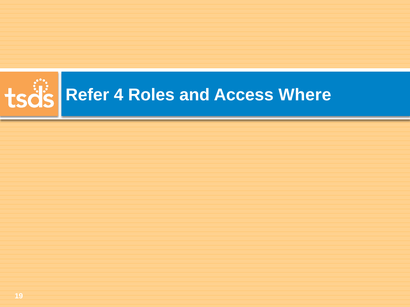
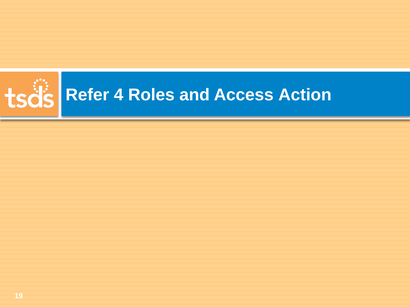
Where: Where -> Action
